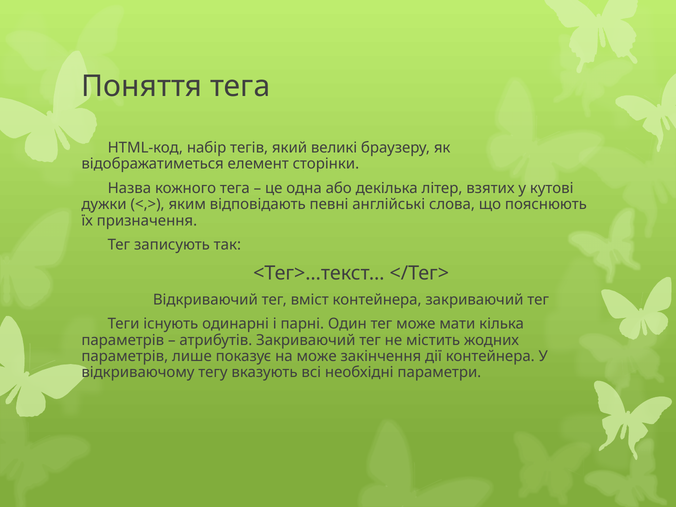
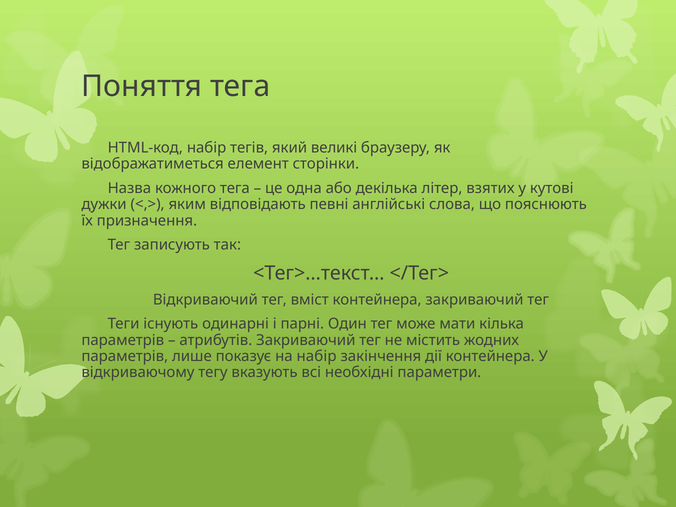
на може: може -> набір
